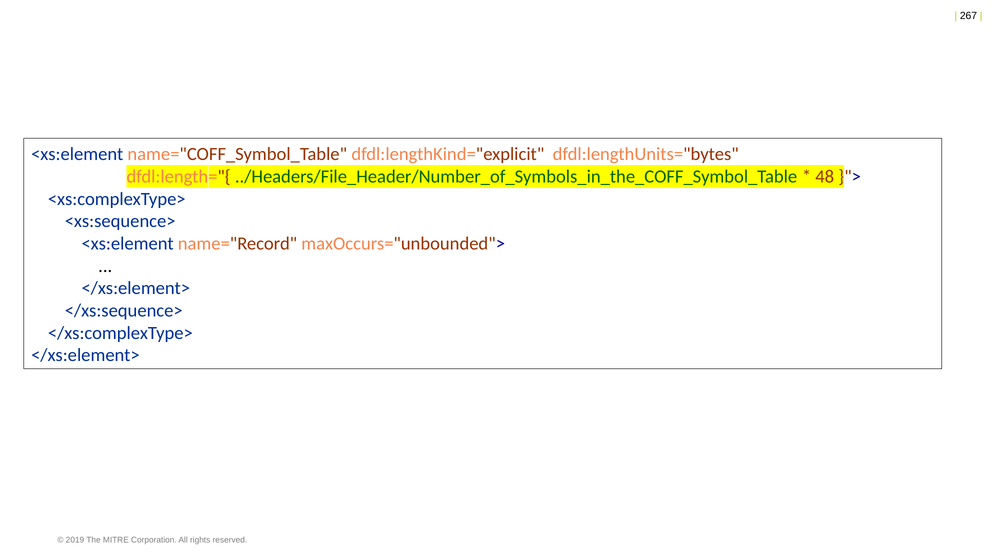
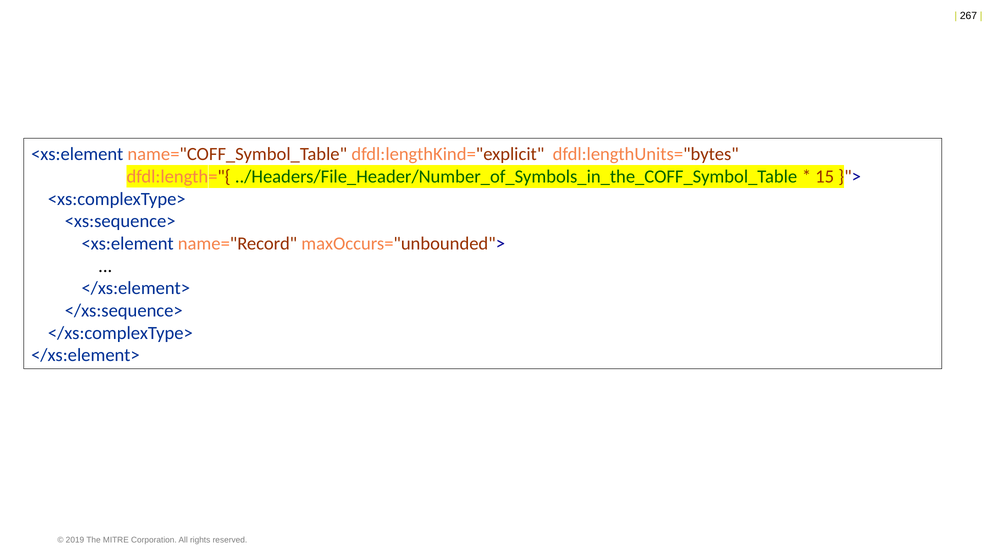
48: 48 -> 15
